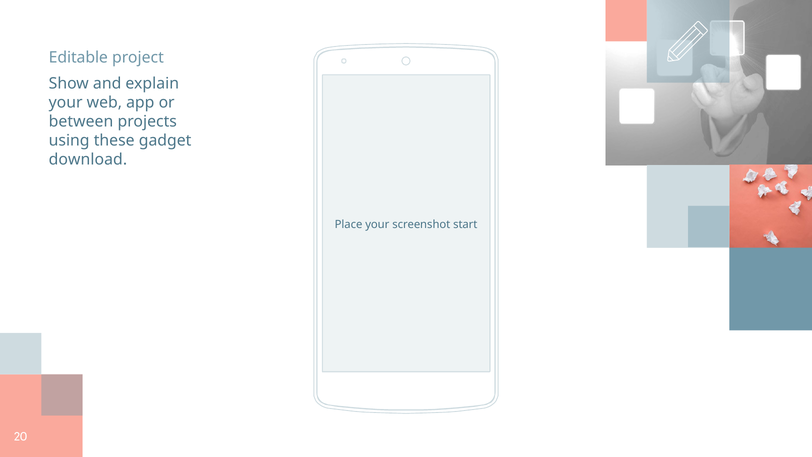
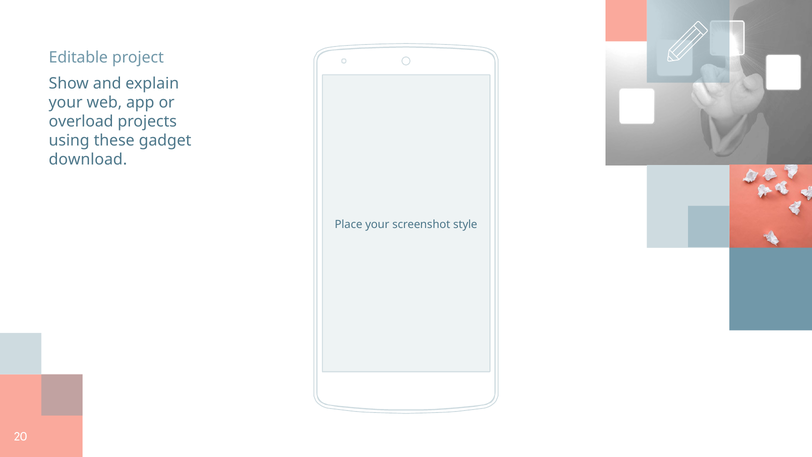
between: between -> overload
start: start -> style
